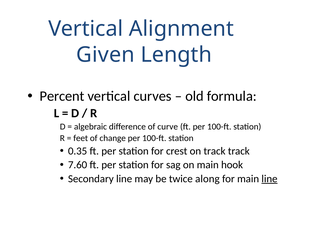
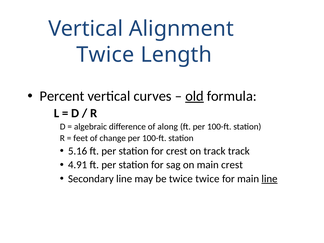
Given at (105, 55): Given -> Twice
old underline: none -> present
curve: curve -> along
0.35: 0.35 -> 5.16
7.60: 7.60 -> 4.91
main hook: hook -> crest
twice along: along -> twice
